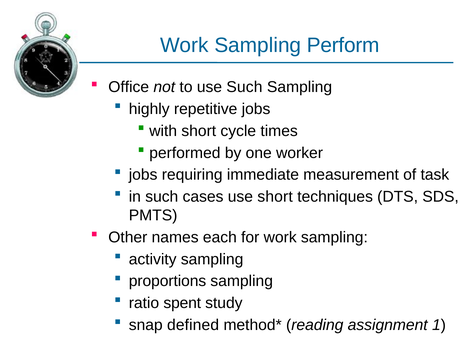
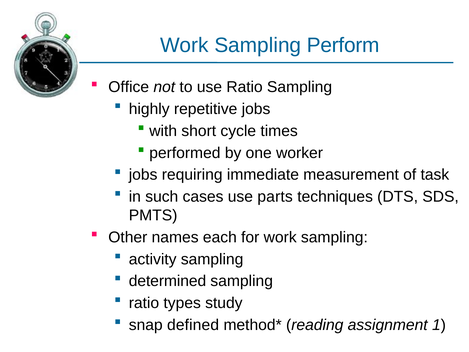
use Such: Such -> Ratio
use short: short -> parts
proportions: proportions -> determined
spent: spent -> types
